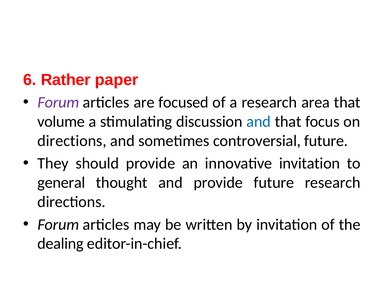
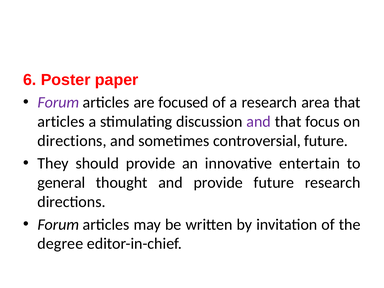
Rather: Rather -> Poster
volume at (61, 122): volume -> articles
and at (259, 122) colour: blue -> purple
innovative invitation: invitation -> entertain
dealing: dealing -> degree
